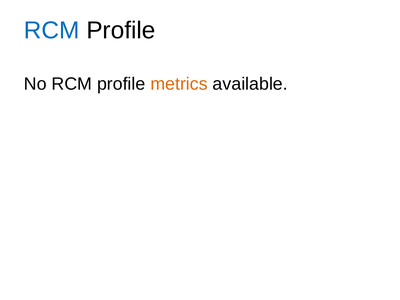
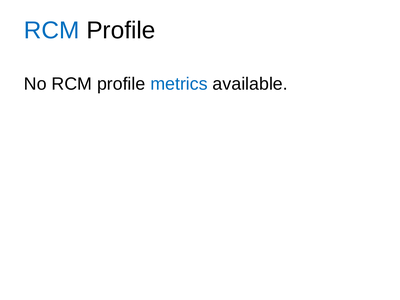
metrics colour: orange -> blue
